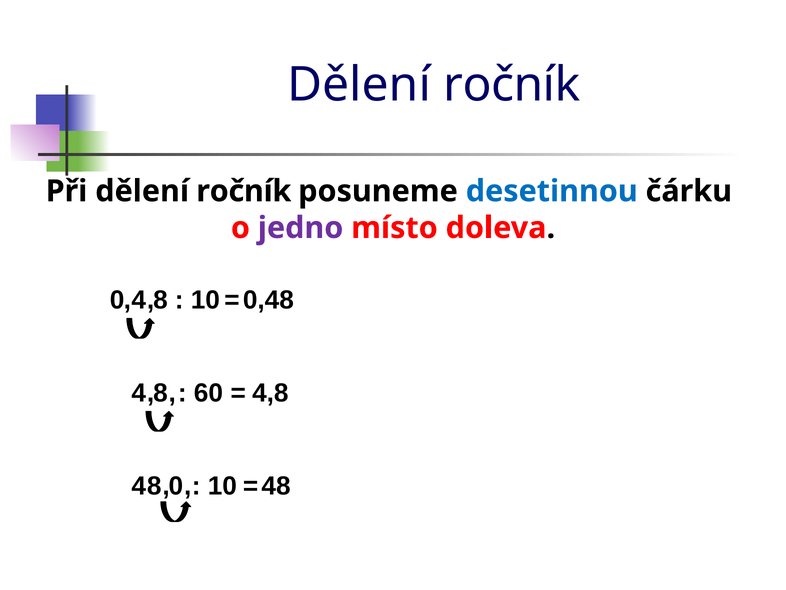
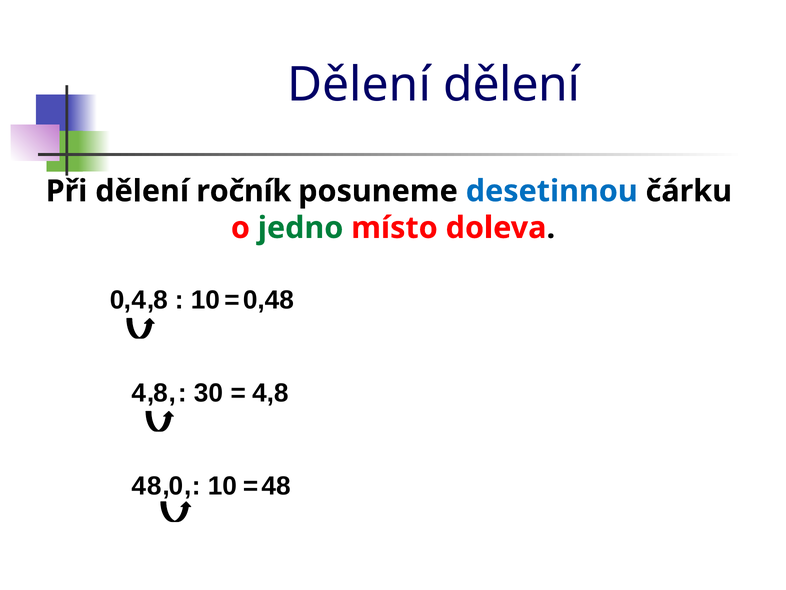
ročník at (512, 85): ročník -> dělení
jedno colour: purple -> green
60: 60 -> 30
